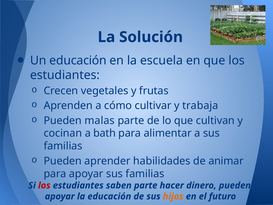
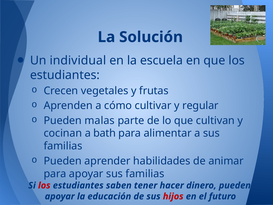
Un educación: educación -> individual
trabaja: trabaja -> regular
saben parte: parte -> tener
hijos colour: orange -> red
